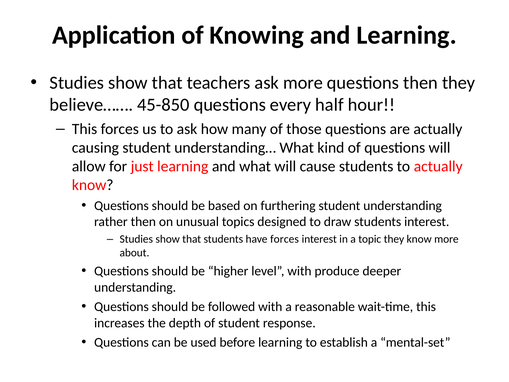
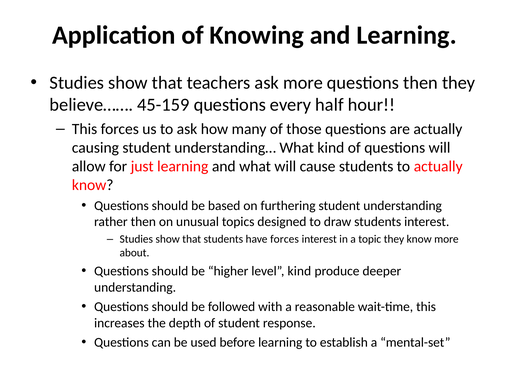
45-850: 45-850 -> 45-159
level with: with -> kind
